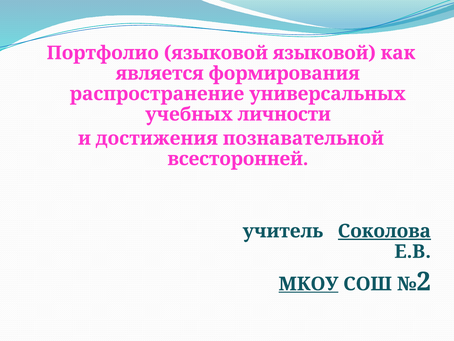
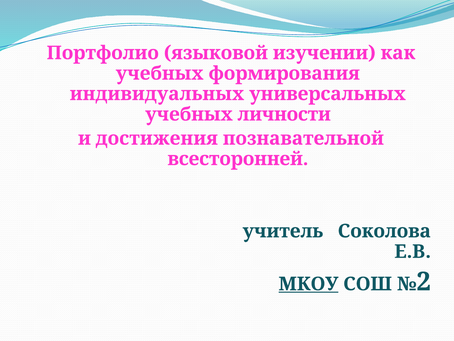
языковой языковой: языковой -> изучении
является at (160, 73): является -> учебных
распространение: распространение -> индивидуальных
Соколова underline: present -> none
